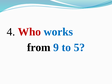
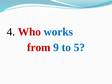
from colour: black -> red
